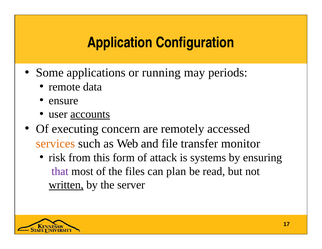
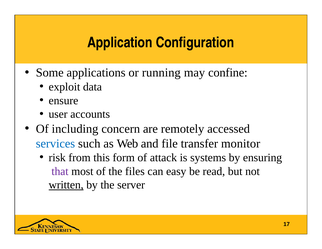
periods: periods -> confine
remote: remote -> exploit
accounts underline: present -> none
executing: executing -> including
services colour: orange -> blue
plan: plan -> easy
